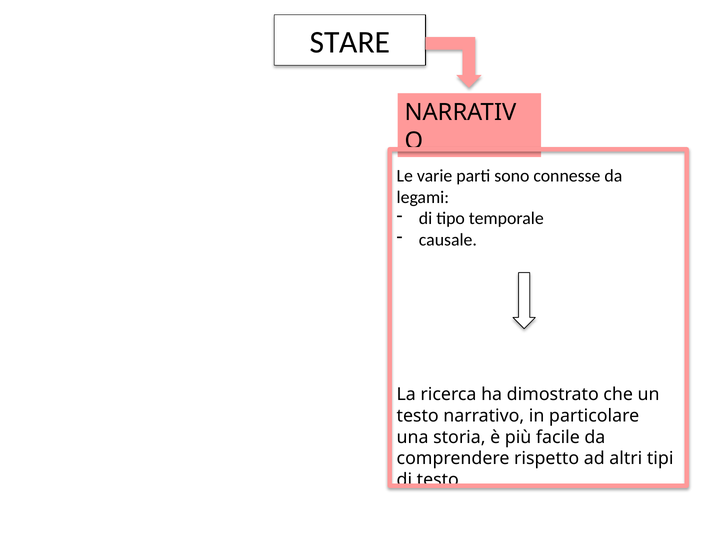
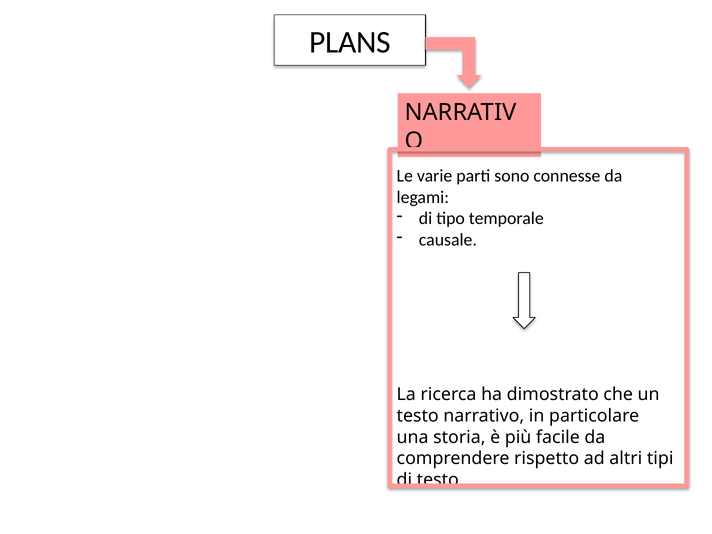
STARE: STARE -> PLANS
